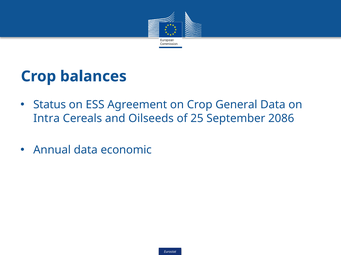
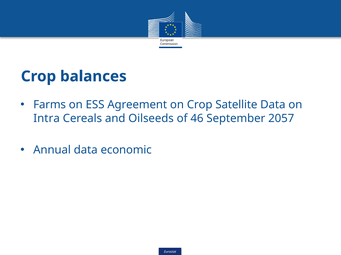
Status: Status -> Farms
General: General -> Satellite
25: 25 -> 46
2086: 2086 -> 2057
